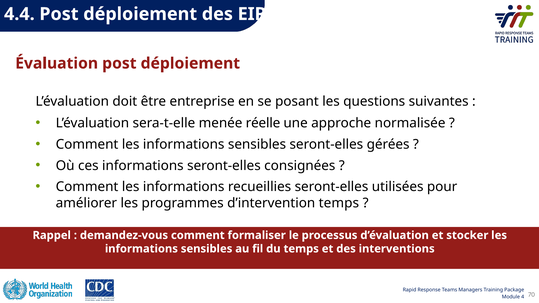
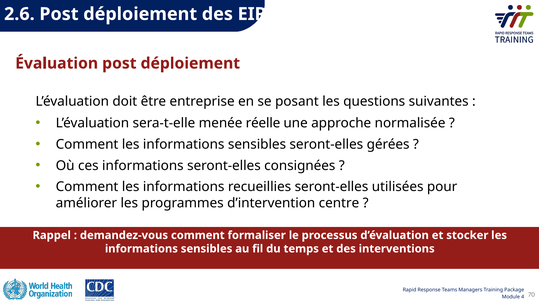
4.4: 4.4 -> 2.6
d’intervention temps: temps -> centre
